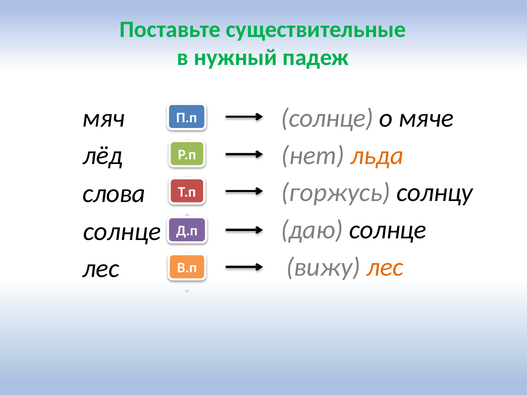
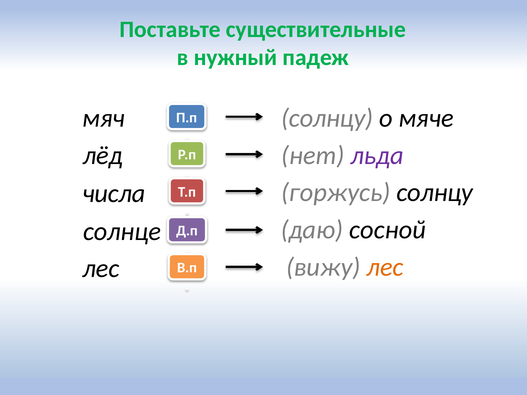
солнце at (327, 118): солнце -> солнцу
льда colour: orange -> purple
слова: слова -> числа
даю солнце: солнце -> сосной
